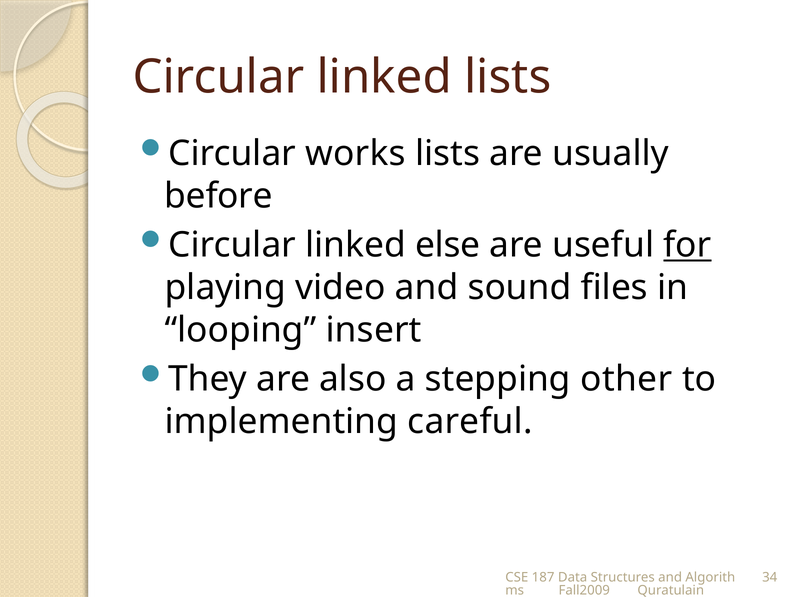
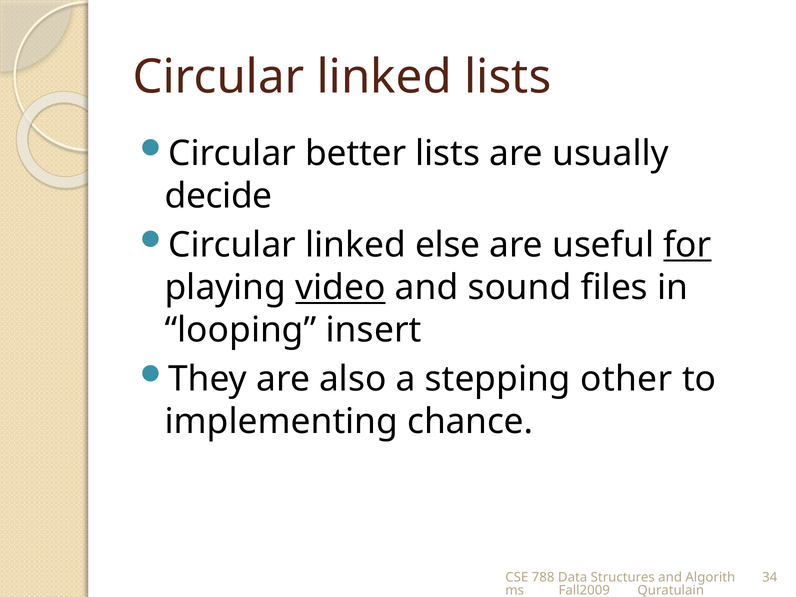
works: works -> better
before: before -> decide
video underline: none -> present
careful: careful -> chance
187: 187 -> 788
